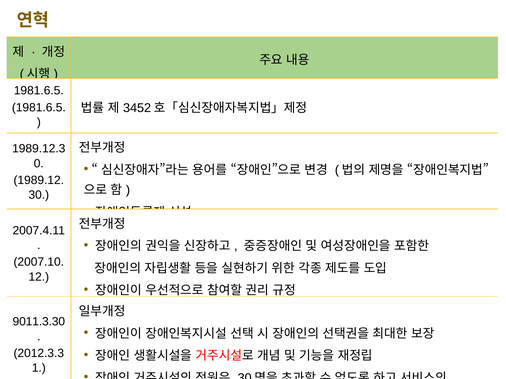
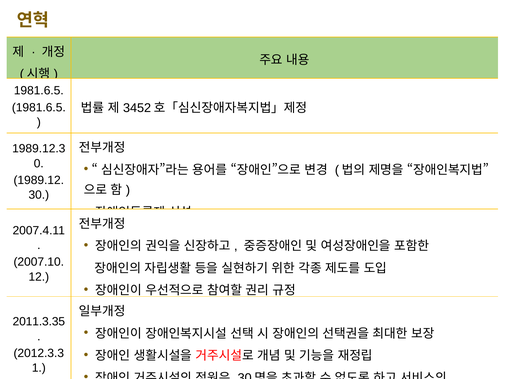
9011.3.30: 9011.3.30 -> 2011.3.35
